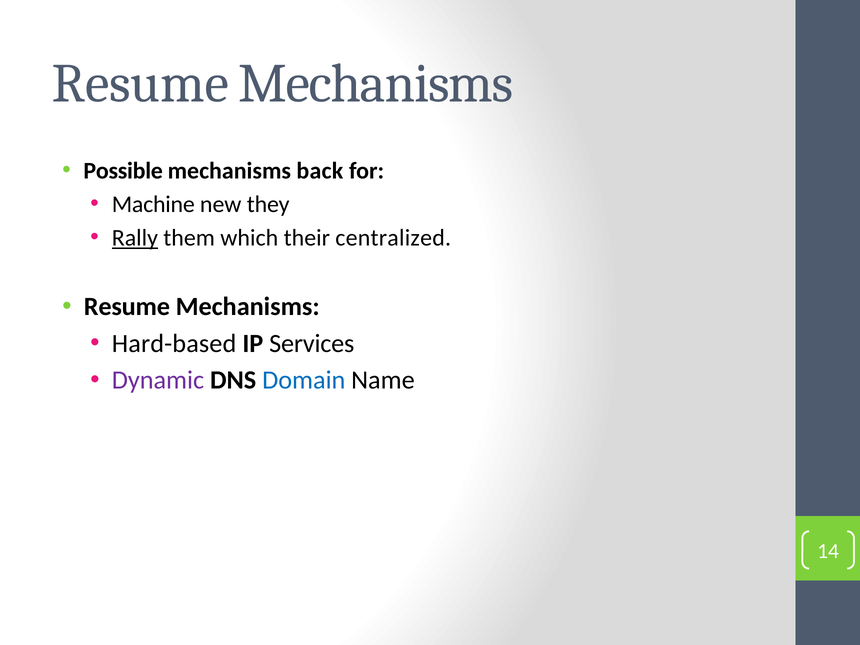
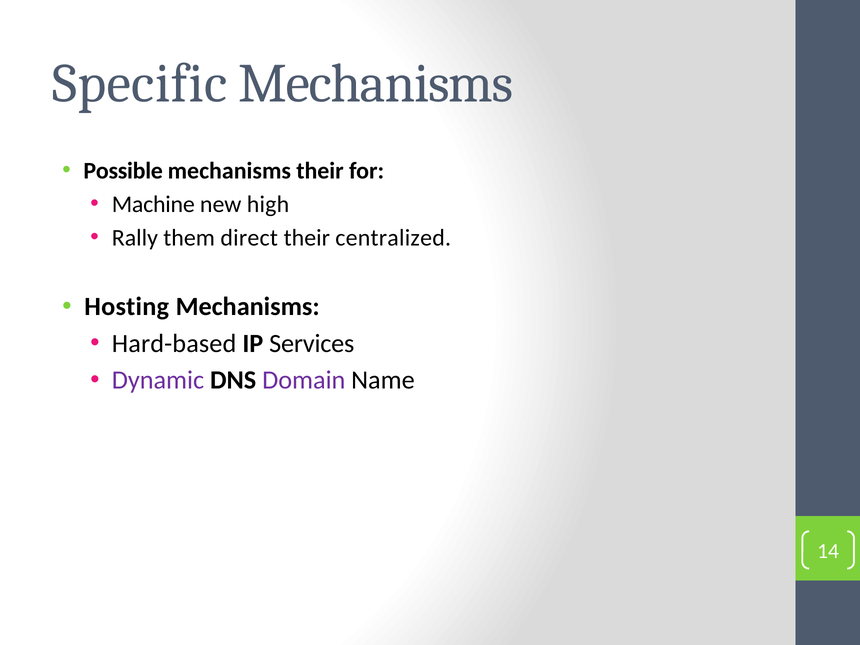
Resume at (140, 83): Resume -> Specific
mechanisms back: back -> their
they: they -> high
Rally underline: present -> none
which: which -> direct
Resume at (127, 307): Resume -> Hosting
Domain colour: blue -> purple
